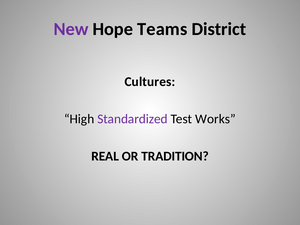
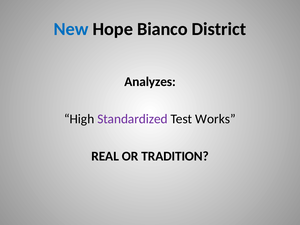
New colour: purple -> blue
Teams: Teams -> Bianco
Cultures: Cultures -> Analyzes
